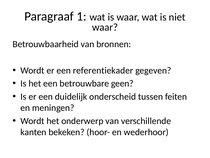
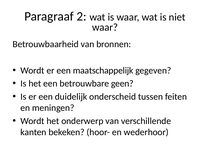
1: 1 -> 2
referentiekader: referentiekader -> maatschappelijk
